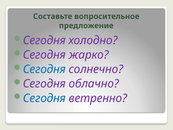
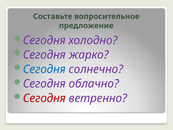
Сегодня at (44, 98) colour: blue -> red
